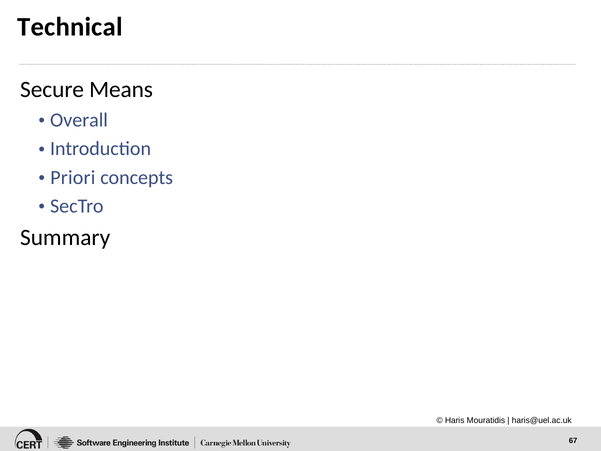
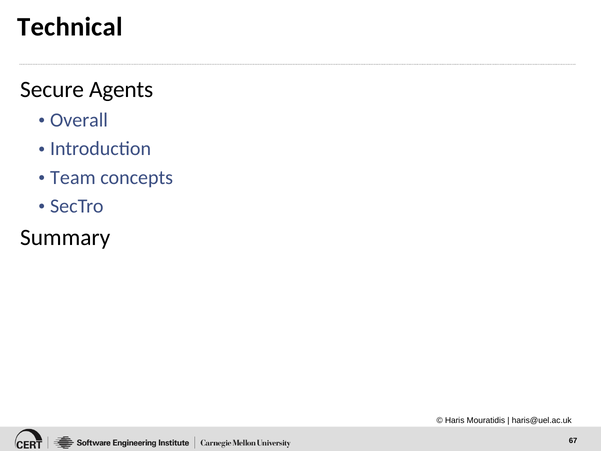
Means: Means -> Agents
Priori: Priori -> Team
